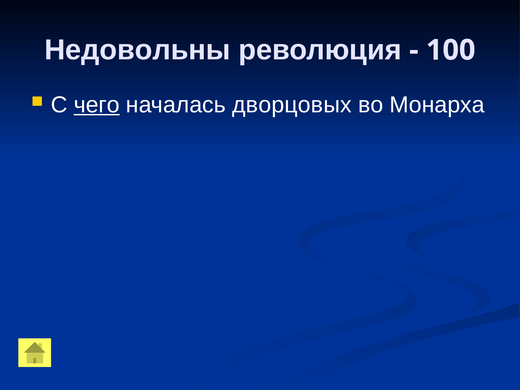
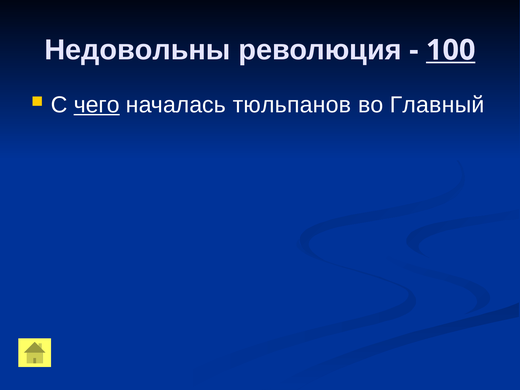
100 underline: none -> present
дворцовых: дворцовых -> тюльпанов
Монарха: Монарха -> Главный
